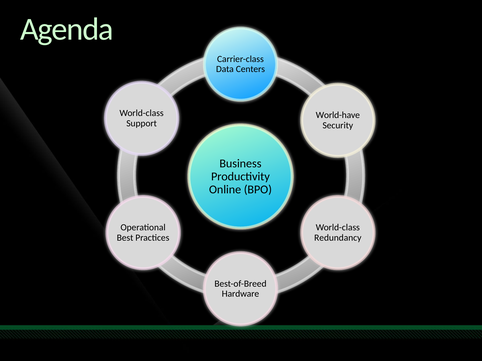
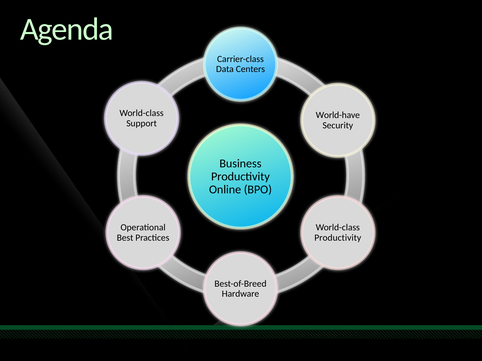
Redundancy at (338, 238): Redundancy -> Productivity
